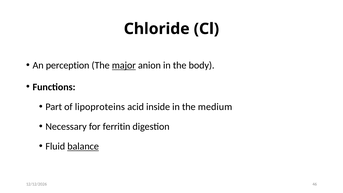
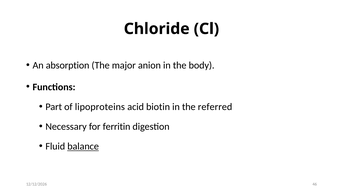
perception: perception -> absorption
major underline: present -> none
inside: inside -> biotin
medium: medium -> referred
